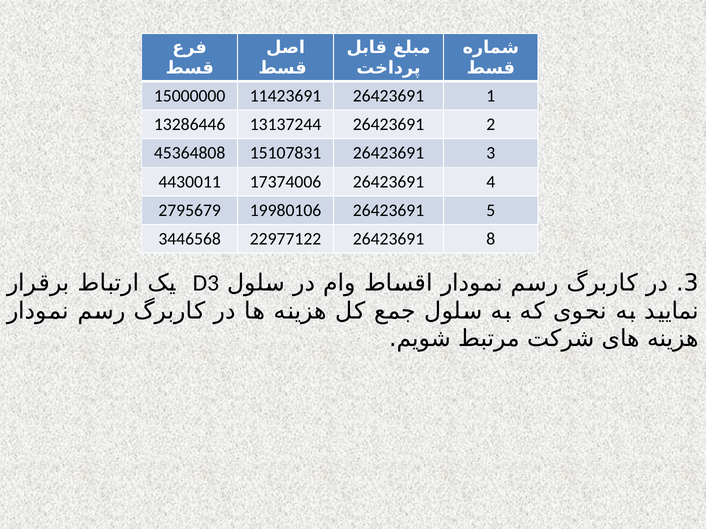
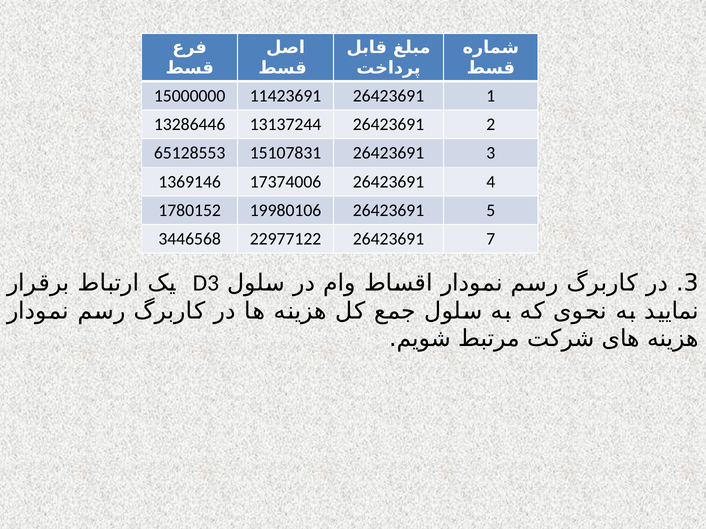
45364808: 45364808 -> 65128553
4430011: 4430011 -> 1369146
2795679: 2795679 -> 1780152
8: 8 -> 7
